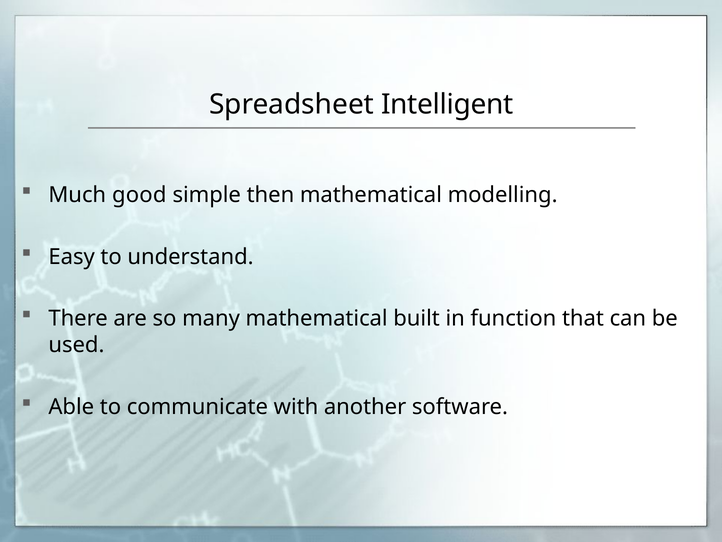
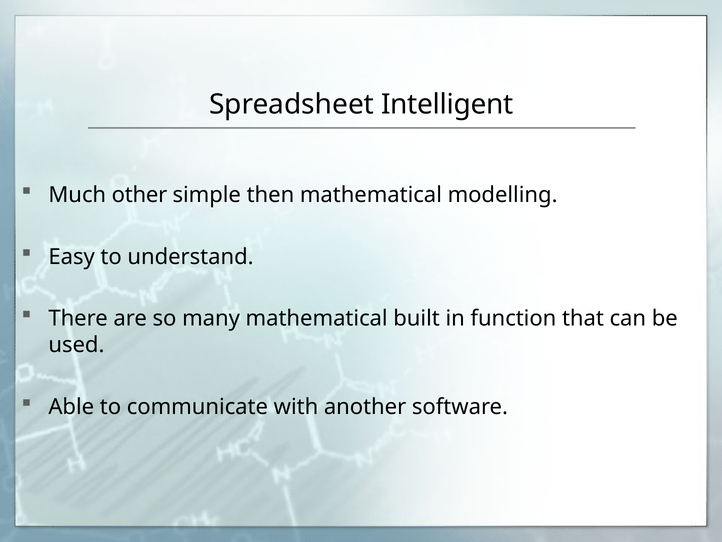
good: good -> other
